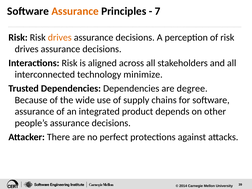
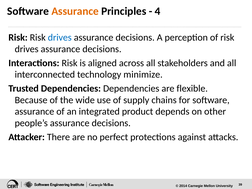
7: 7 -> 4
drives at (60, 37) colour: orange -> blue
degree: degree -> flexible
